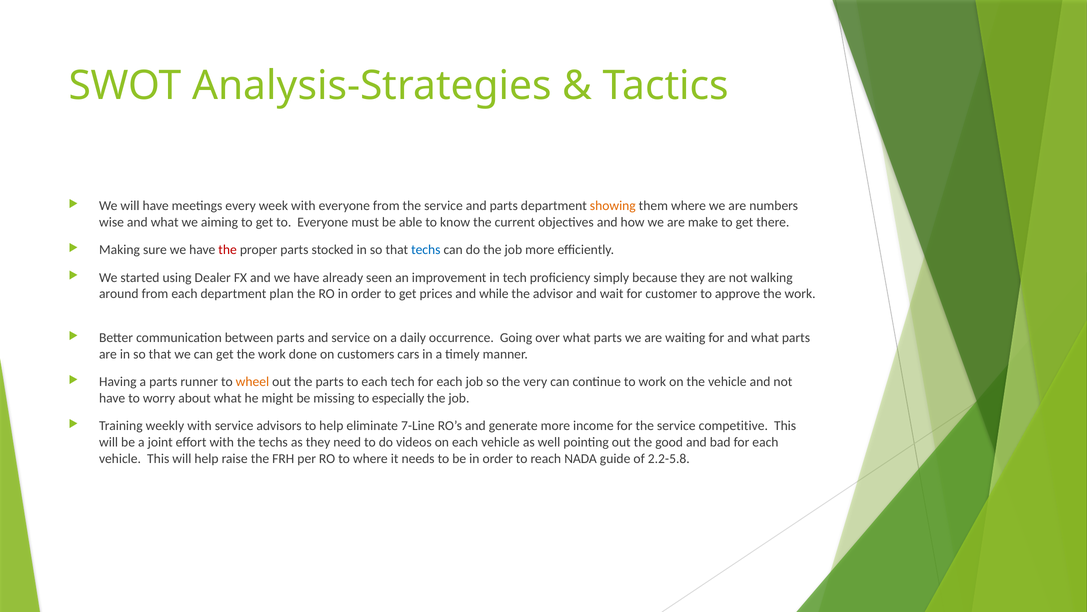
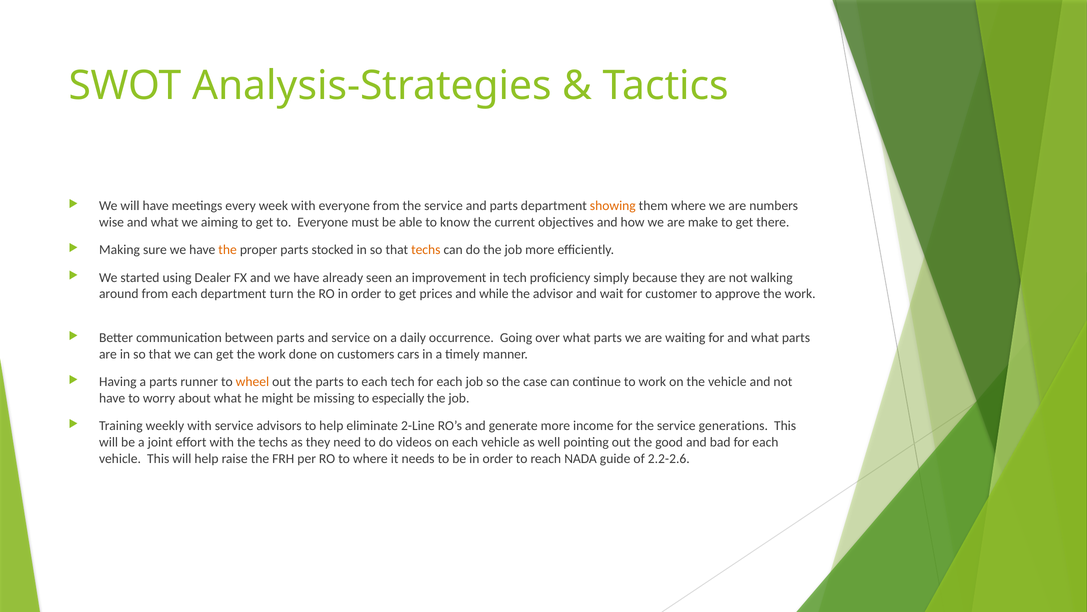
the at (228, 250) colour: red -> orange
techs at (426, 250) colour: blue -> orange
plan: plan -> turn
very: very -> case
7-Line: 7-Line -> 2-Line
competitive: competitive -> generations
2.2-5.8: 2.2-5.8 -> 2.2-2.6
